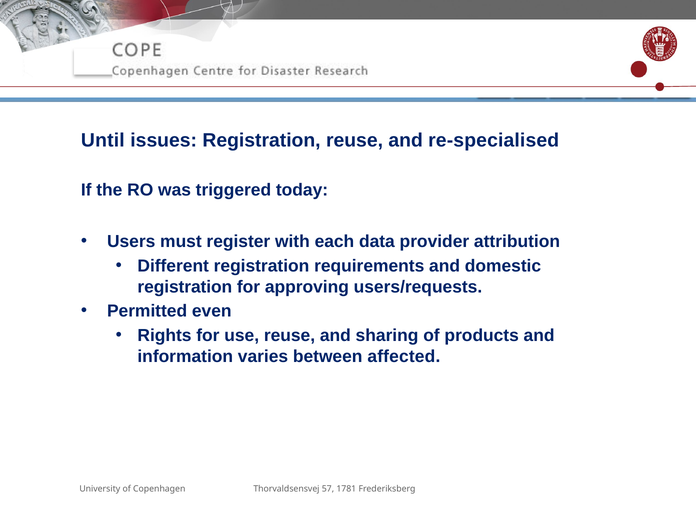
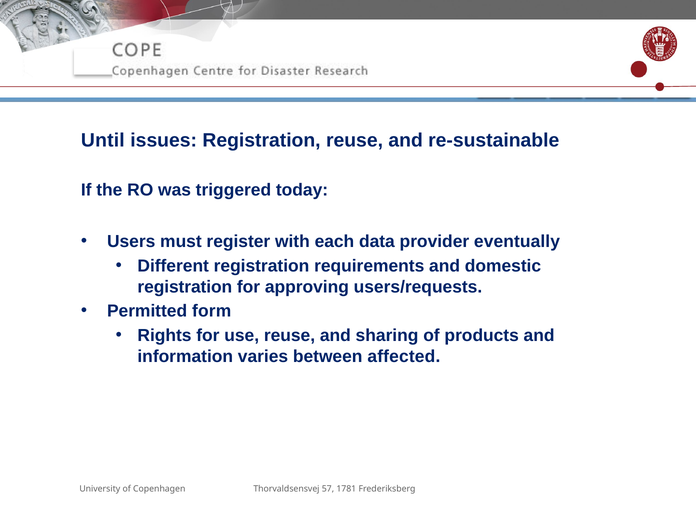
re-specialised: re-specialised -> re-sustainable
attribution: attribution -> eventually
even: even -> form
